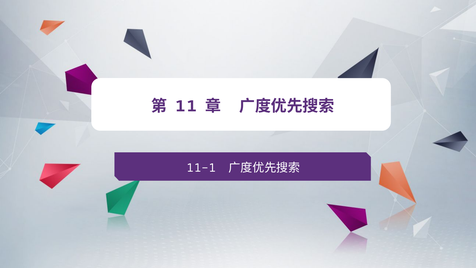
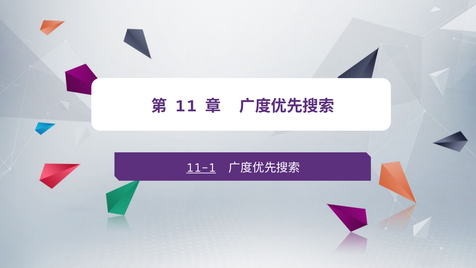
11-1 underline: none -> present
